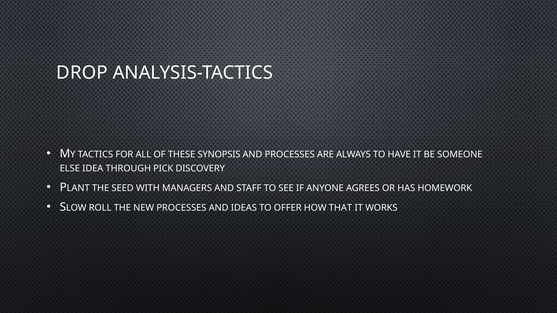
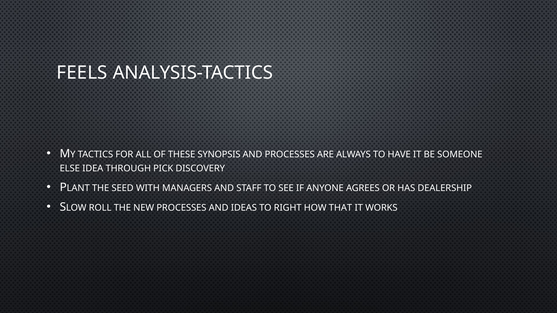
DROP: DROP -> FEELS
HOMEWORK: HOMEWORK -> DEALERSHIP
OFFER: OFFER -> RIGHT
